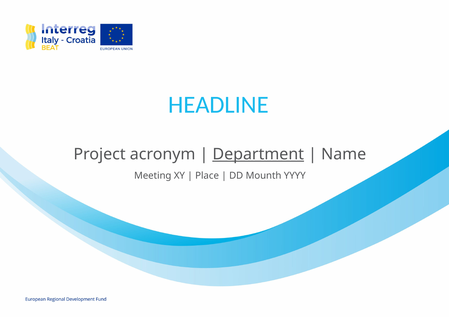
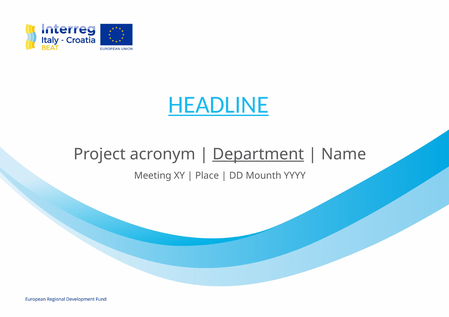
HEADLINE underline: none -> present
